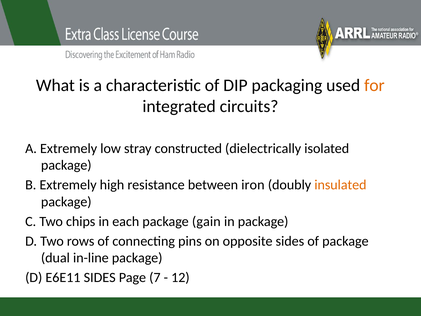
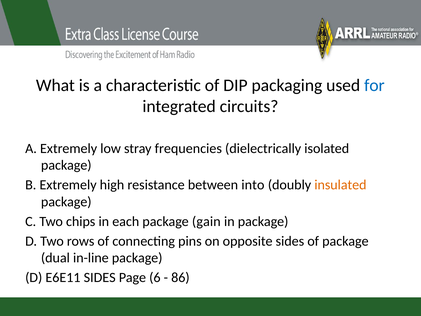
for colour: orange -> blue
constructed: constructed -> frequencies
iron: iron -> into
7: 7 -> 6
12: 12 -> 86
